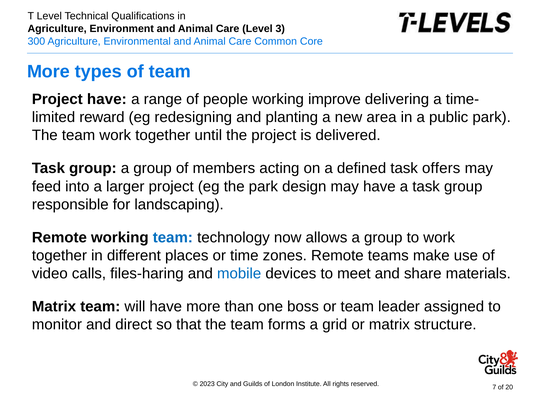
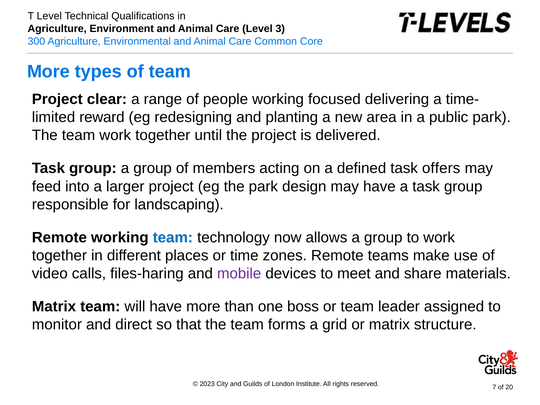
Project have: have -> clear
improve: improve -> focused
mobile colour: blue -> purple
